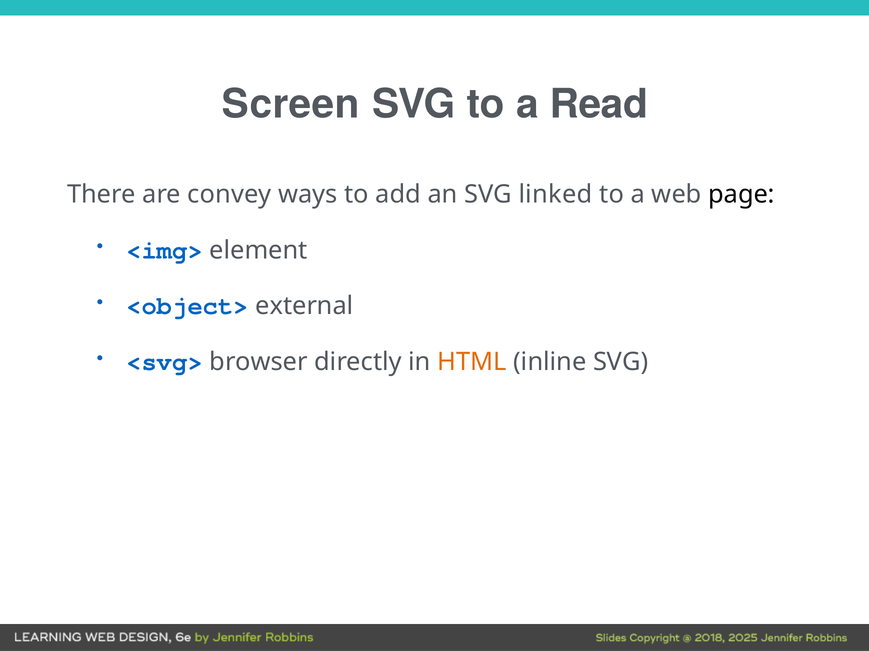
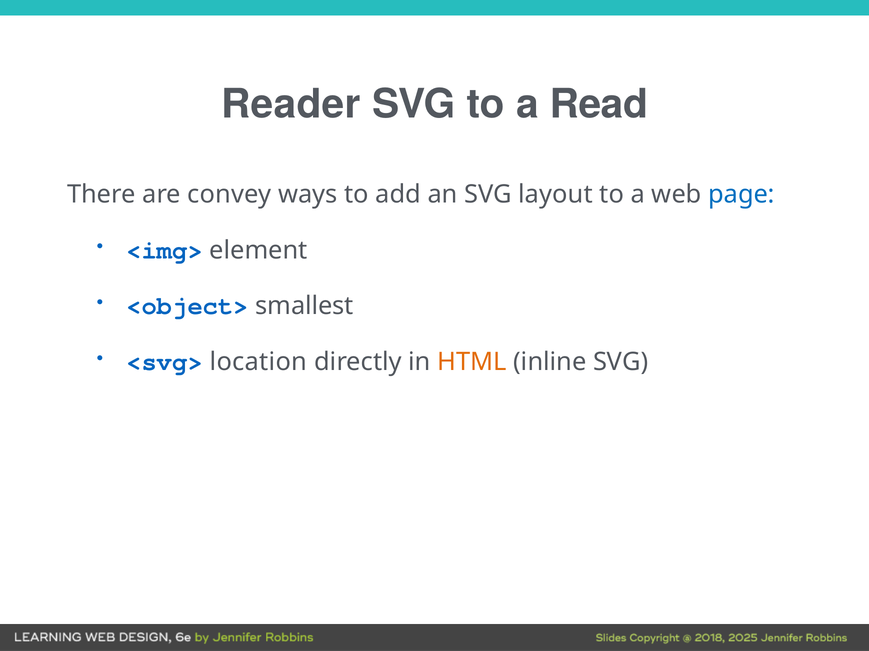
Screen: Screen -> Reader
linked: linked -> layout
page colour: black -> blue
external: external -> smallest
browser: browser -> location
